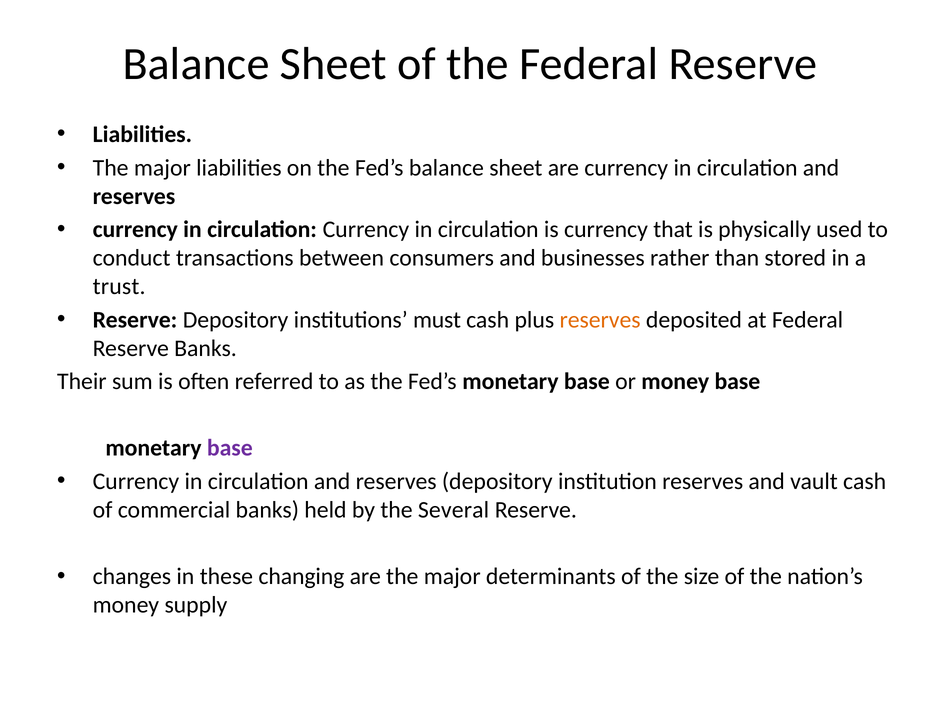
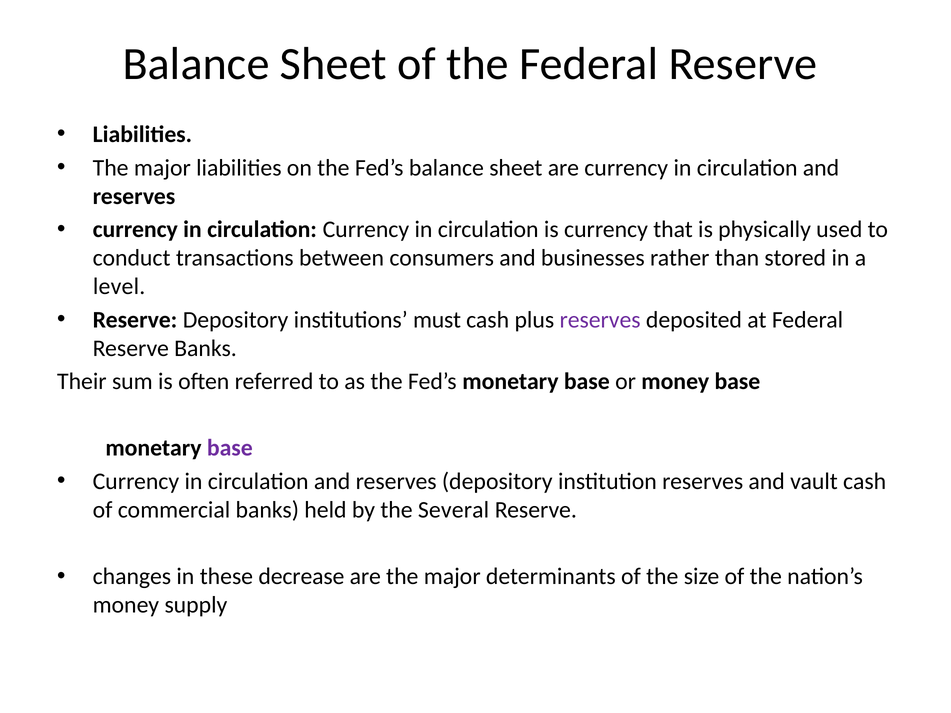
trust: trust -> level
reserves at (600, 320) colour: orange -> purple
changing: changing -> decrease
